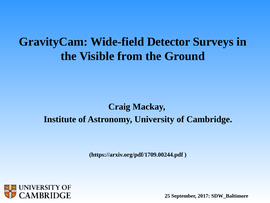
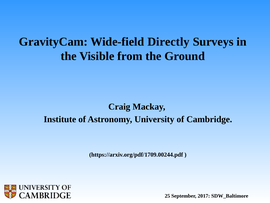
Detector: Detector -> Directly
